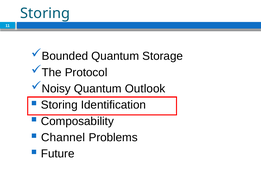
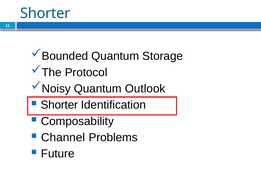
Storing at (45, 13): Storing -> Shorter
Storing at (59, 105): Storing -> Shorter
